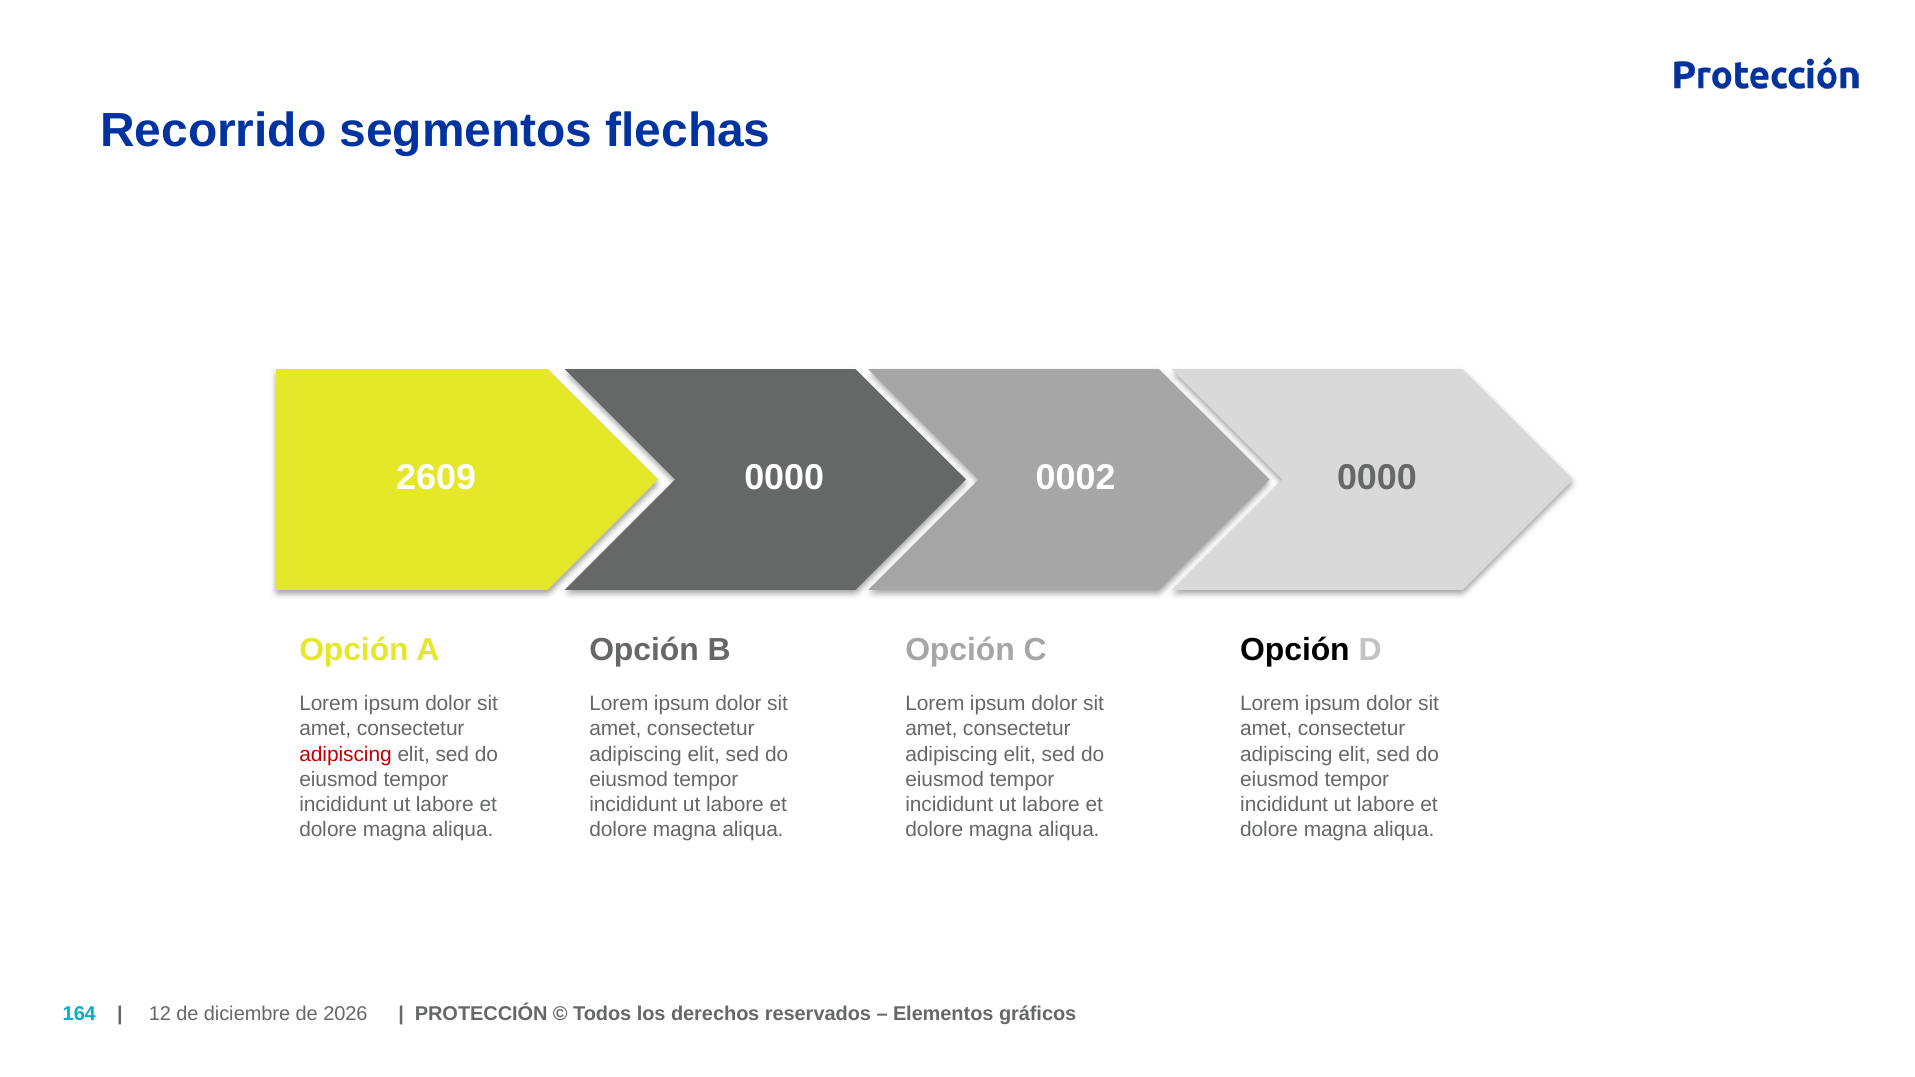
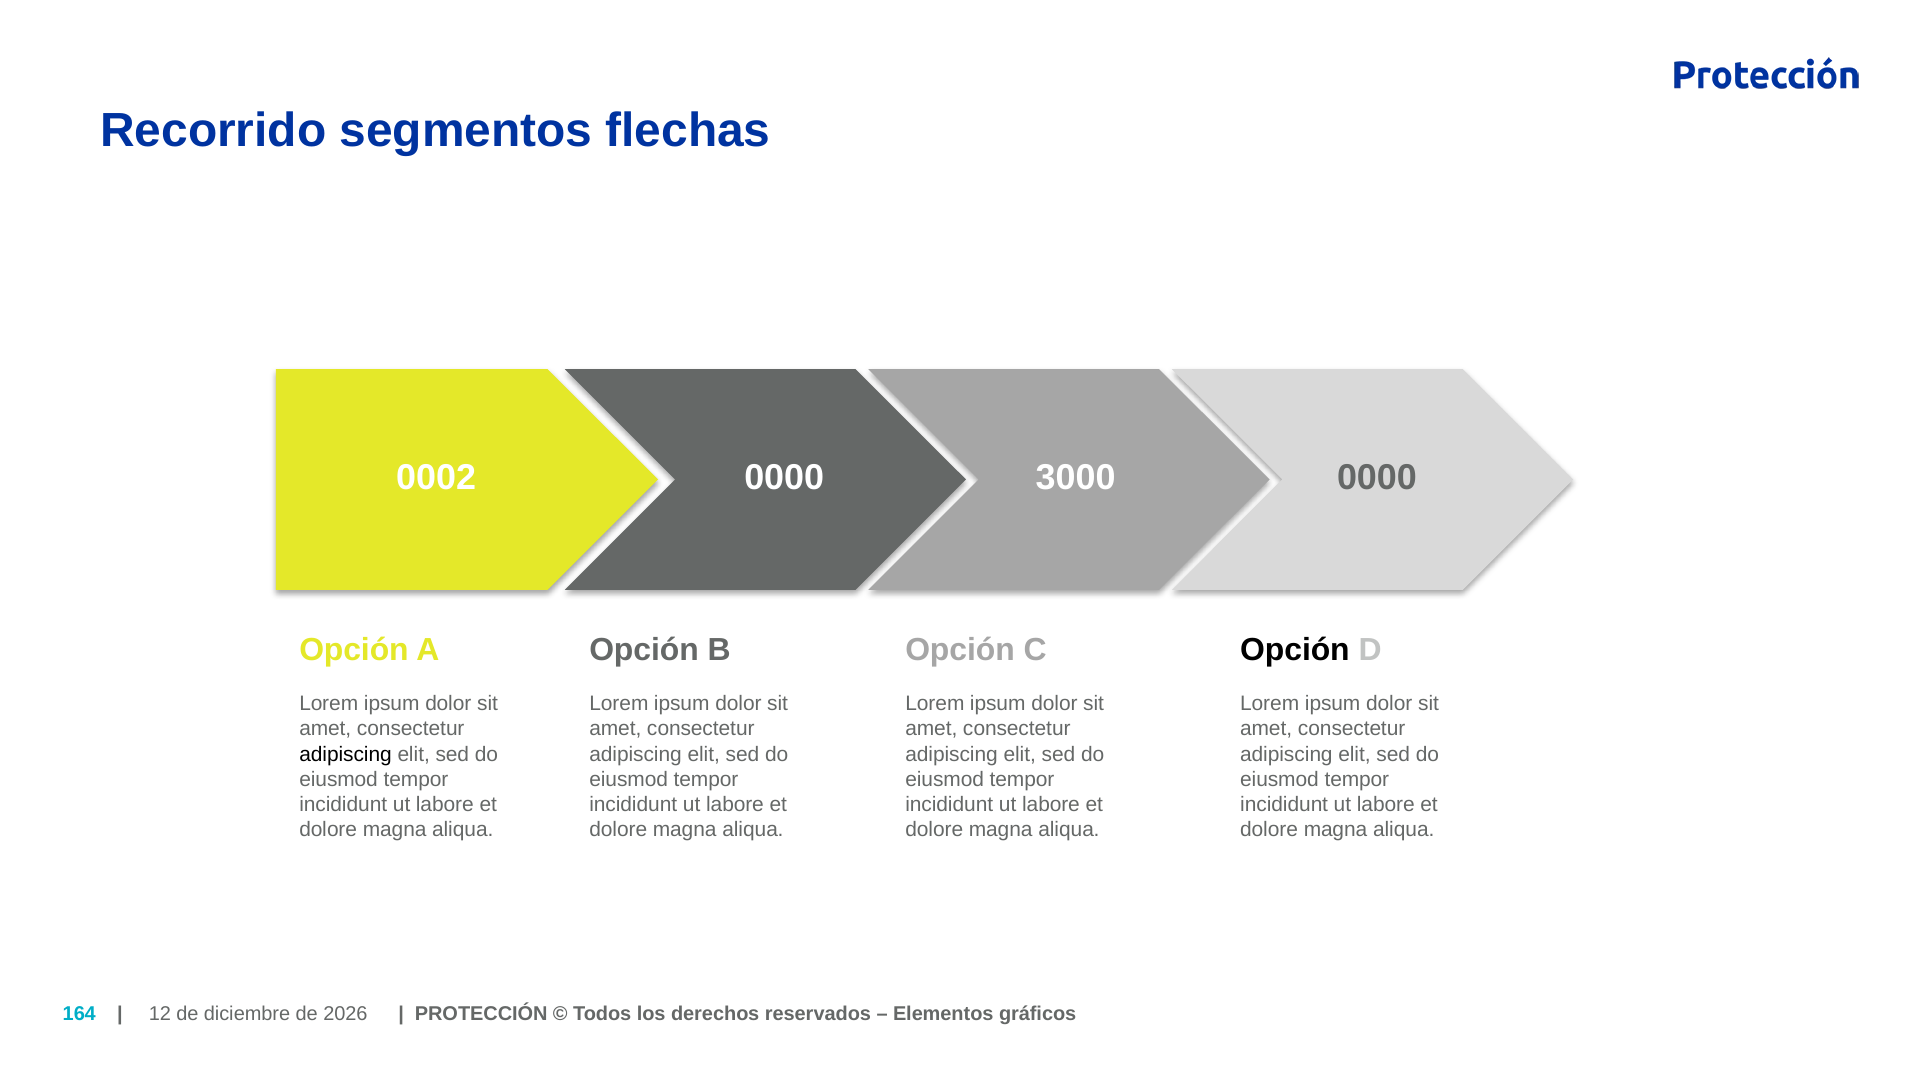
2609: 2609 -> 0002
0002: 0002 -> 3000
adipiscing at (346, 754) colour: red -> black
